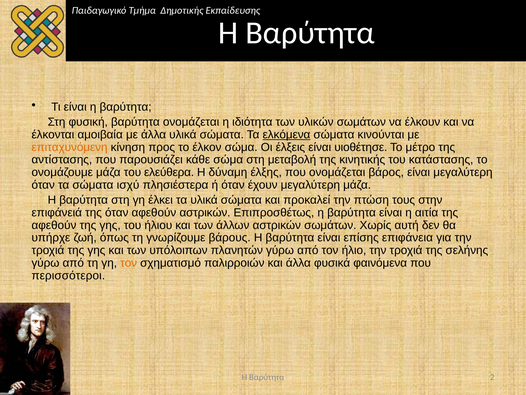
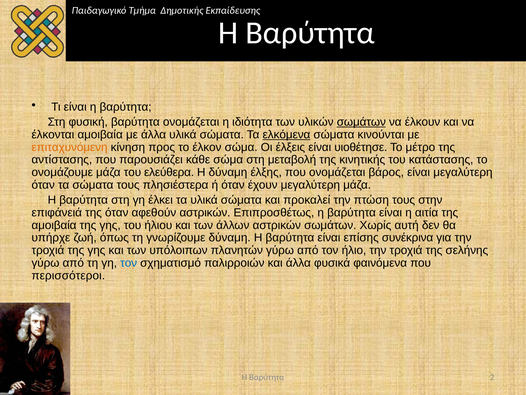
σωμάτων at (361, 122) underline: none -> present
σώματα ισχύ: ισχύ -> τους
αφεθούν at (54, 225): αφεθούν -> αμοιβαία
γνωρίζουμε βάρους: βάρους -> δύναμη
επιφάνεια: επιφάνεια -> συνέκρινα
τον at (129, 263) colour: orange -> blue
